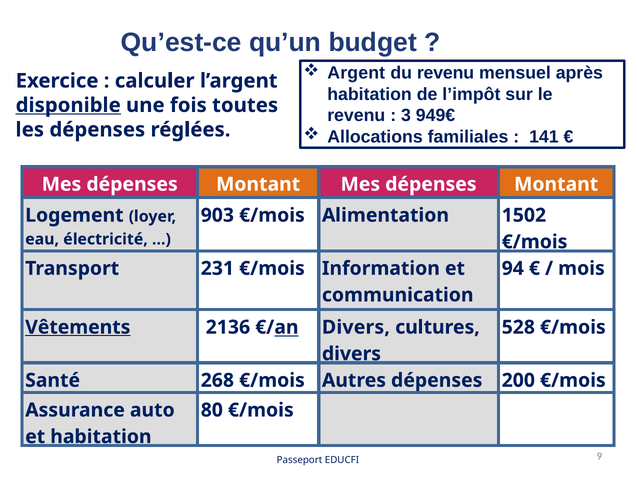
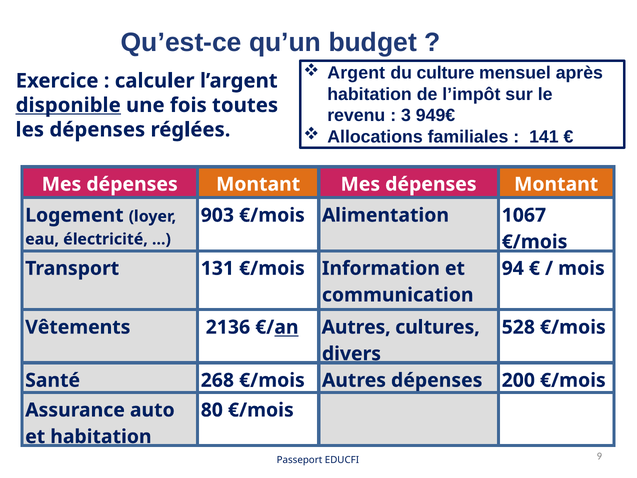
du revenu: revenu -> culture
1502: 1502 -> 1067
231: 231 -> 131
Vêtements underline: present -> none
€/an Divers: Divers -> Autres
